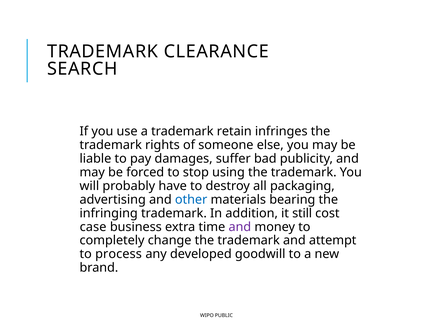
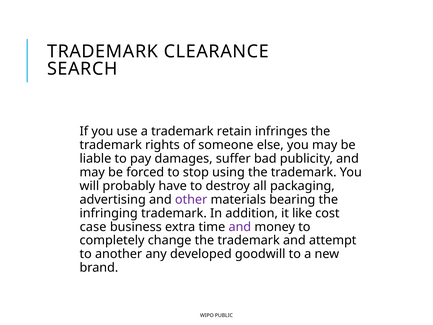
other colour: blue -> purple
still: still -> like
process: process -> another
